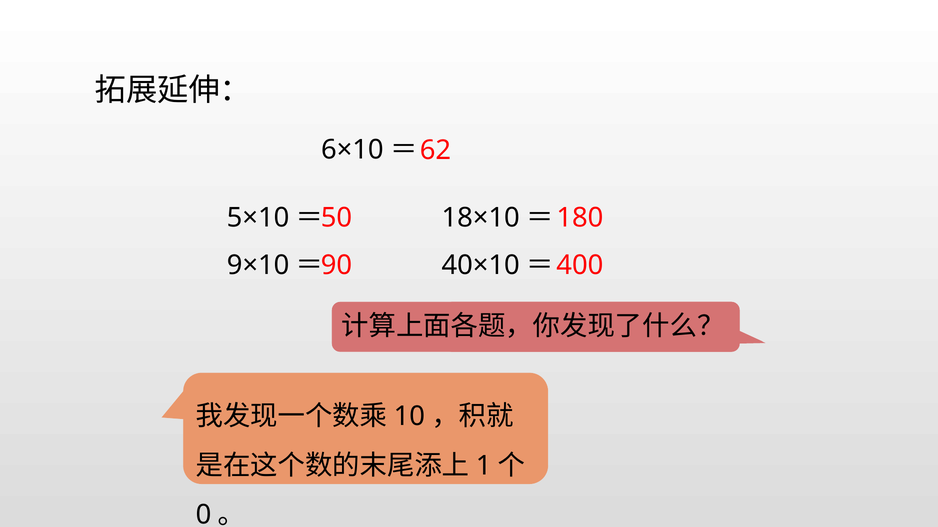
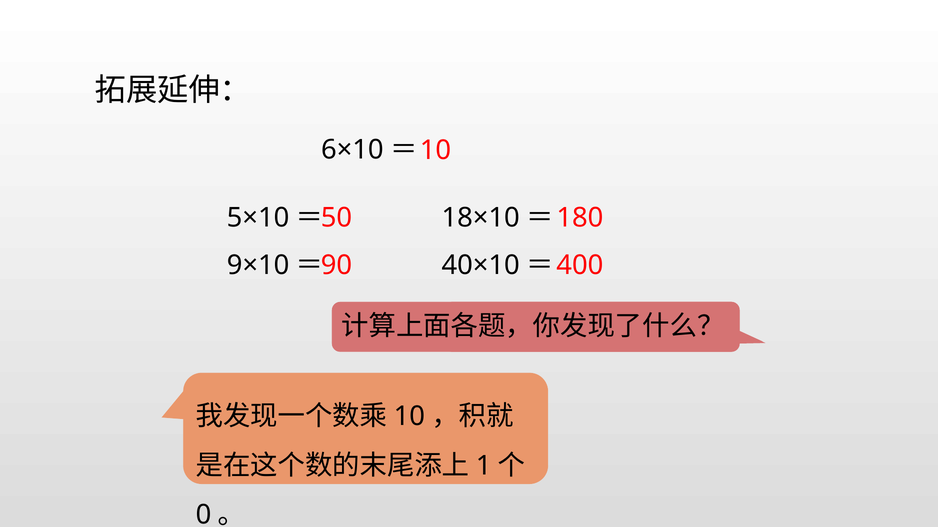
62 at (435, 151): 62 -> 10
